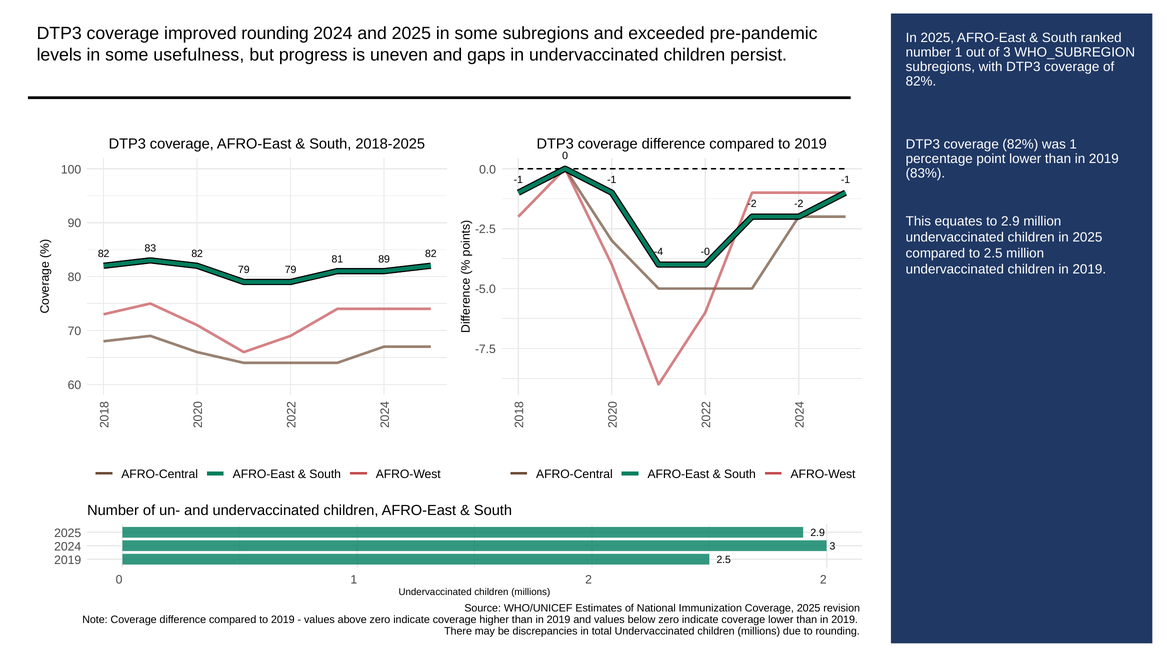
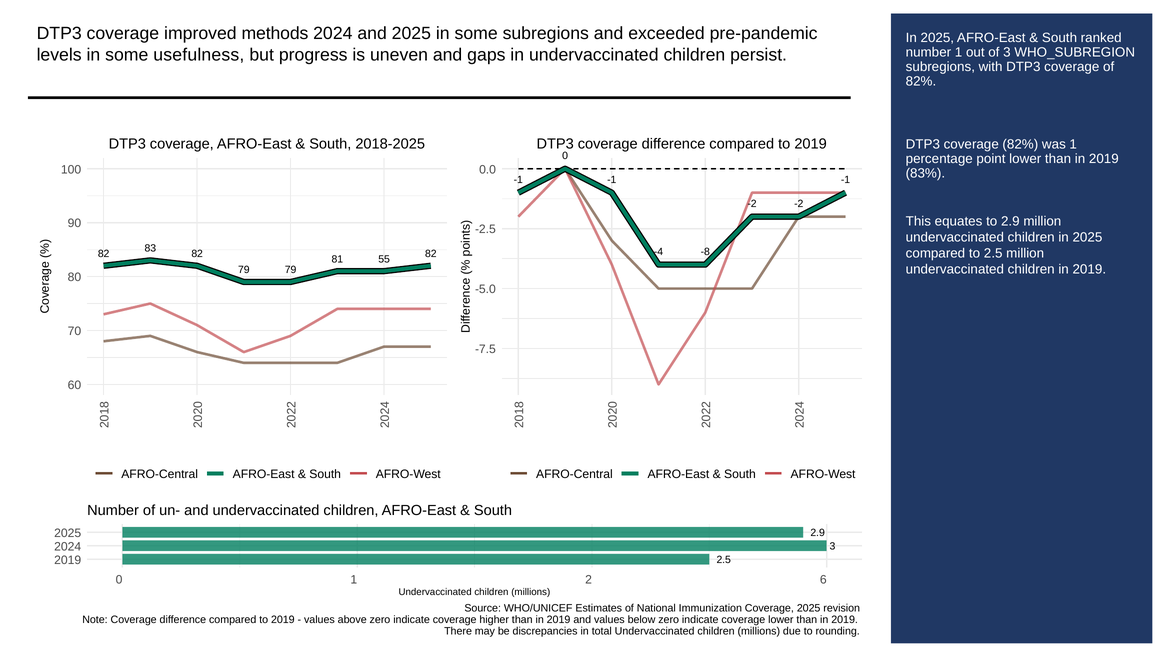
improved rounding: rounding -> methods
-0: -0 -> -8
89: 89 -> 55
1 2 2: 2 -> 6
